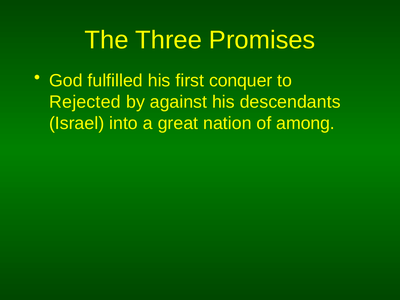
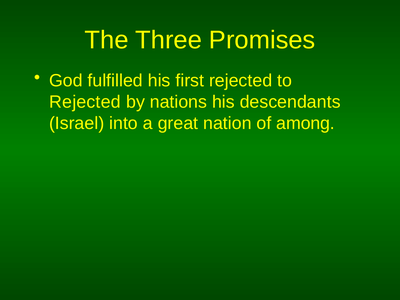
first conquer: conquer -> rejected
against: against -> nations
